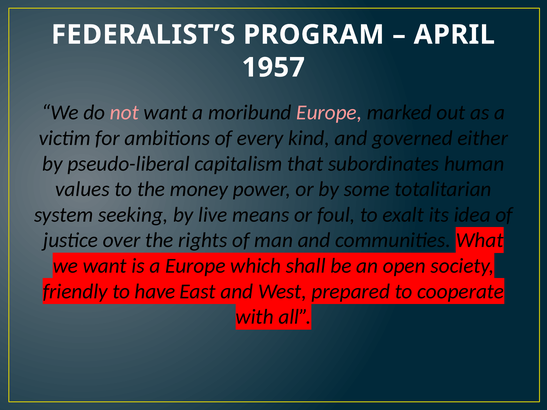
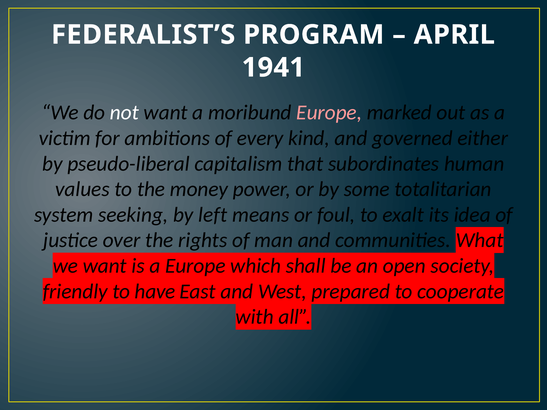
1957: 1957 -> 1941
not colour: pink -> white
live: live -> left
